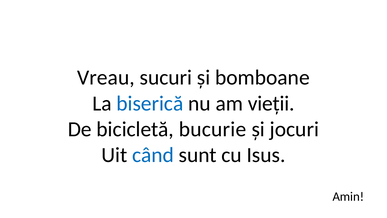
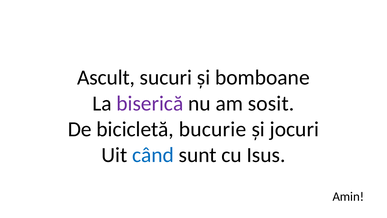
Vreau: Vreau -> Ascult
biserică colour: blue -> purple
vieții: vieții -> sosit
